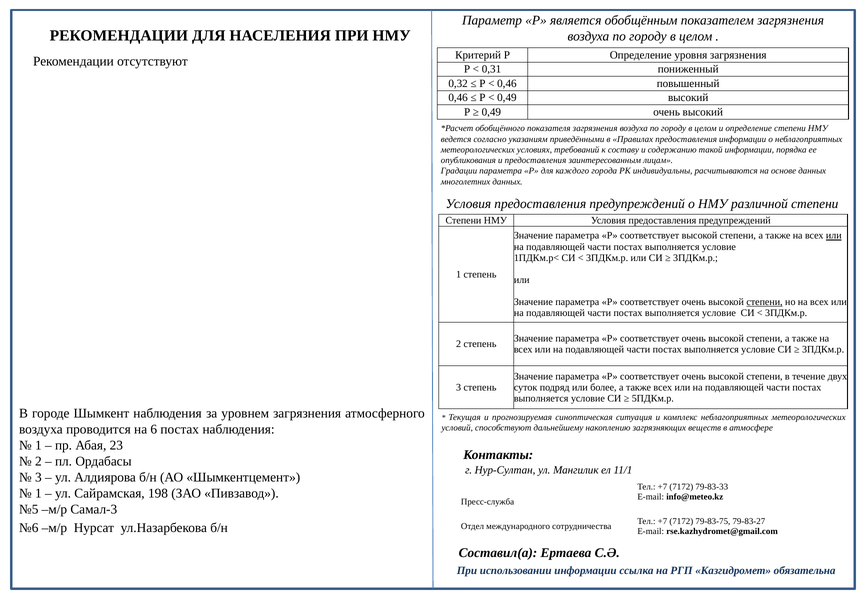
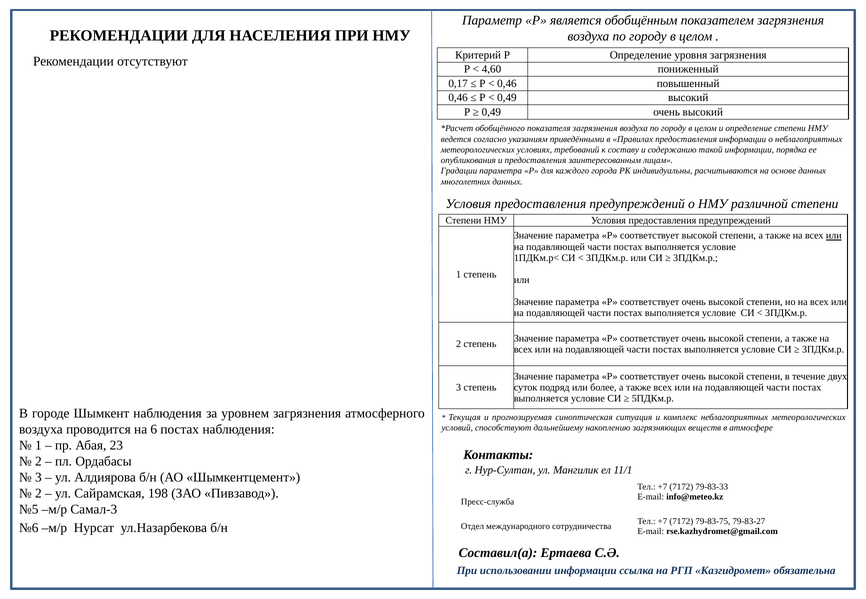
0,31: 0,31 -> 4,60
0,32: 0,32 -> 0,17
степени at (765, 302) underline: present -> none
1 at (38, 494): 1 -> 2
